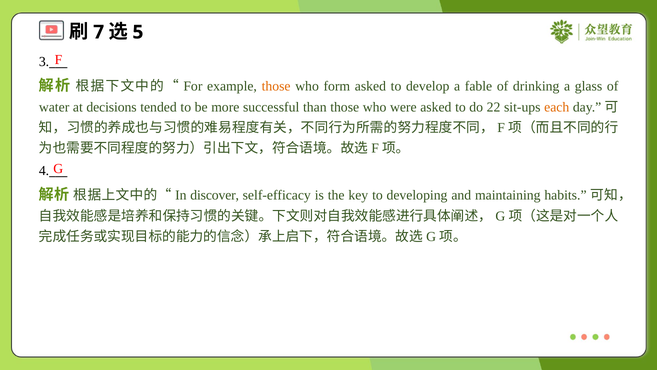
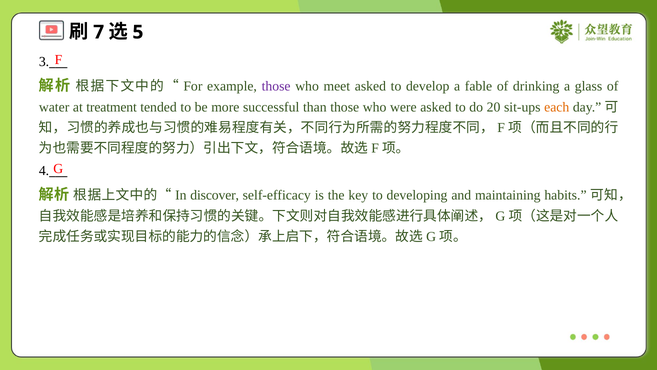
those at (276, 86) colour: orange -> purple
form: form -> meet
decisions: decisions -> treatment
22: 22 -> 20
